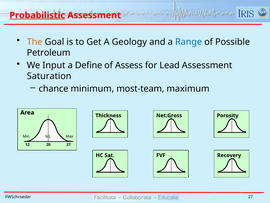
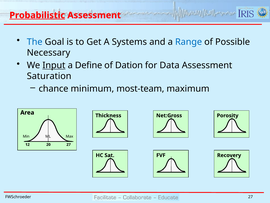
The colour: orange -> blue
Geology: Geology -> Systems
Petroleum: Petroleum -> Necessary
Input underline: none -> present
Assess: Assess -> Dation
Lead: Lead -> Data
